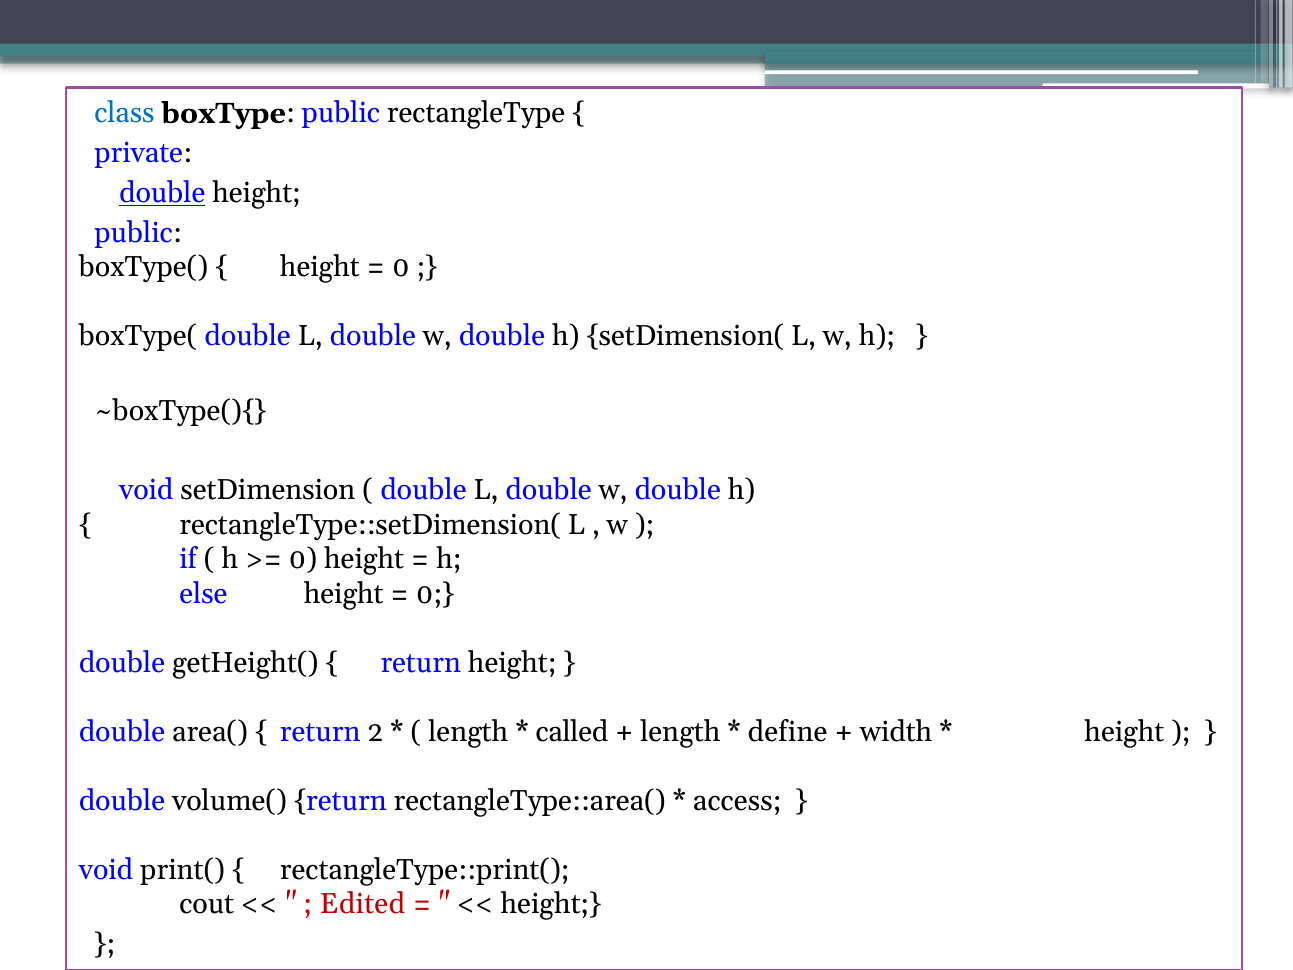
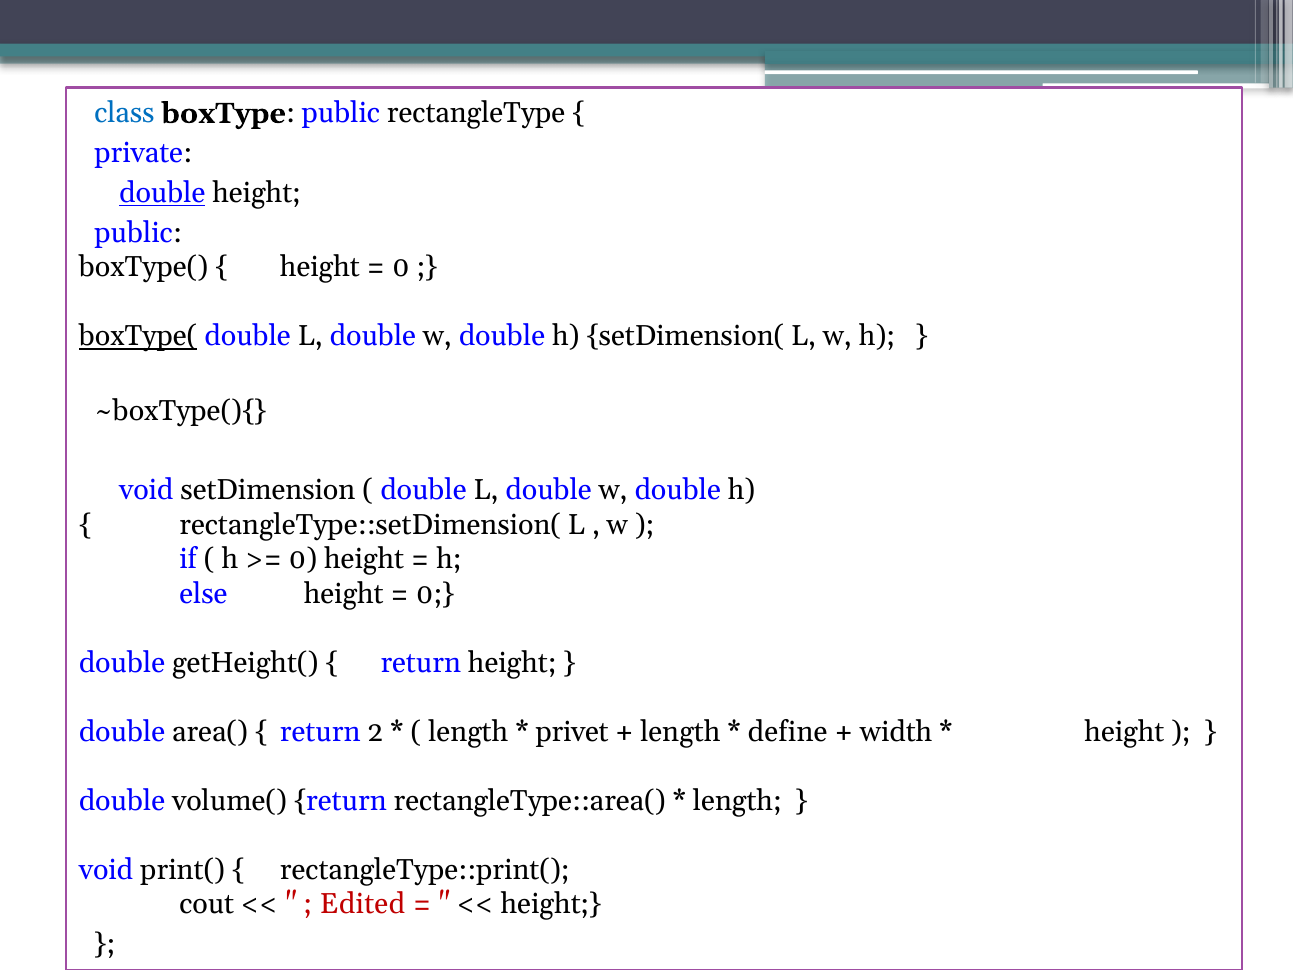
boxType( at (138, 336) underline: none -> present
called: called -> privet
access at (737, 800): access -> length
